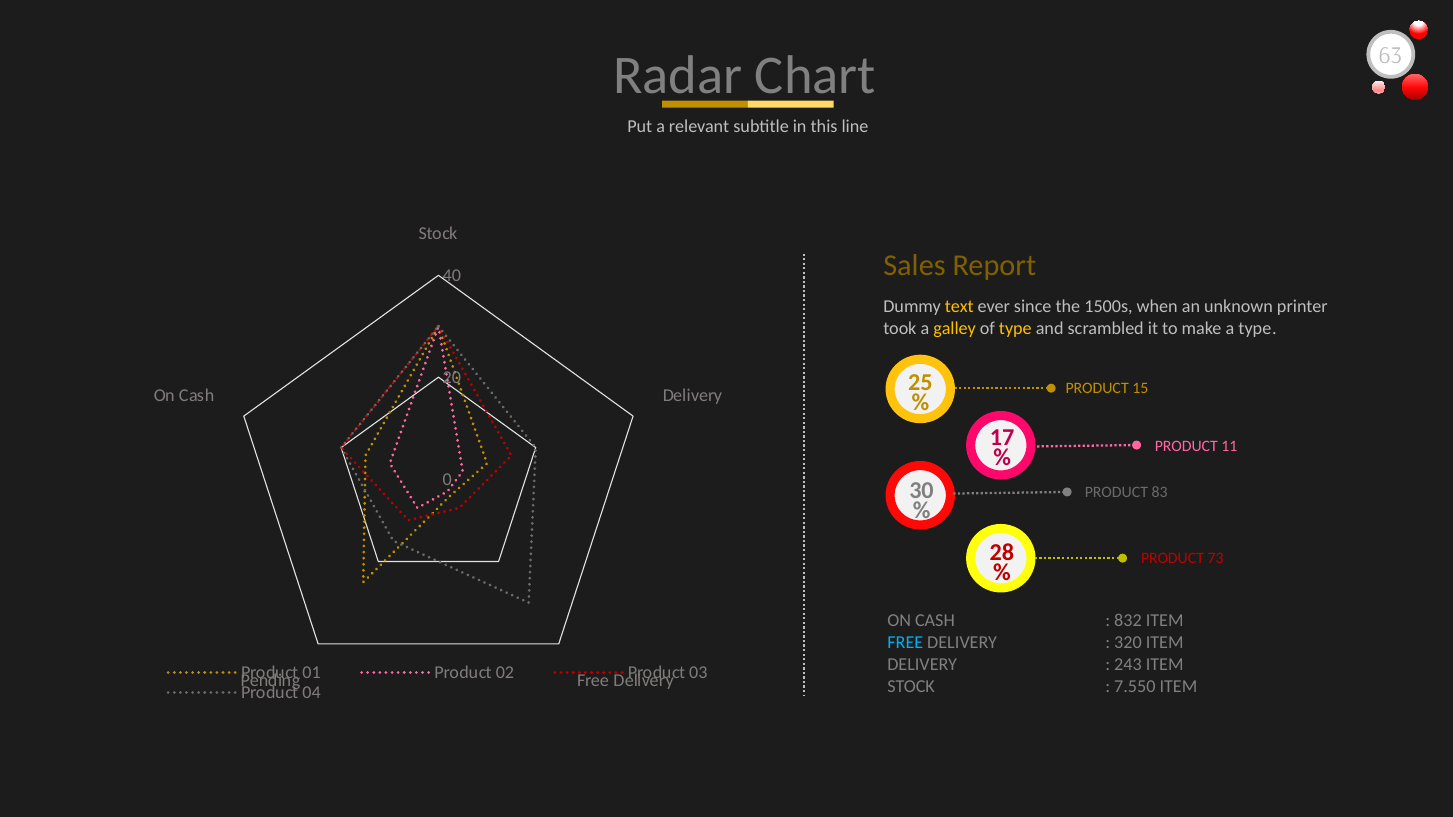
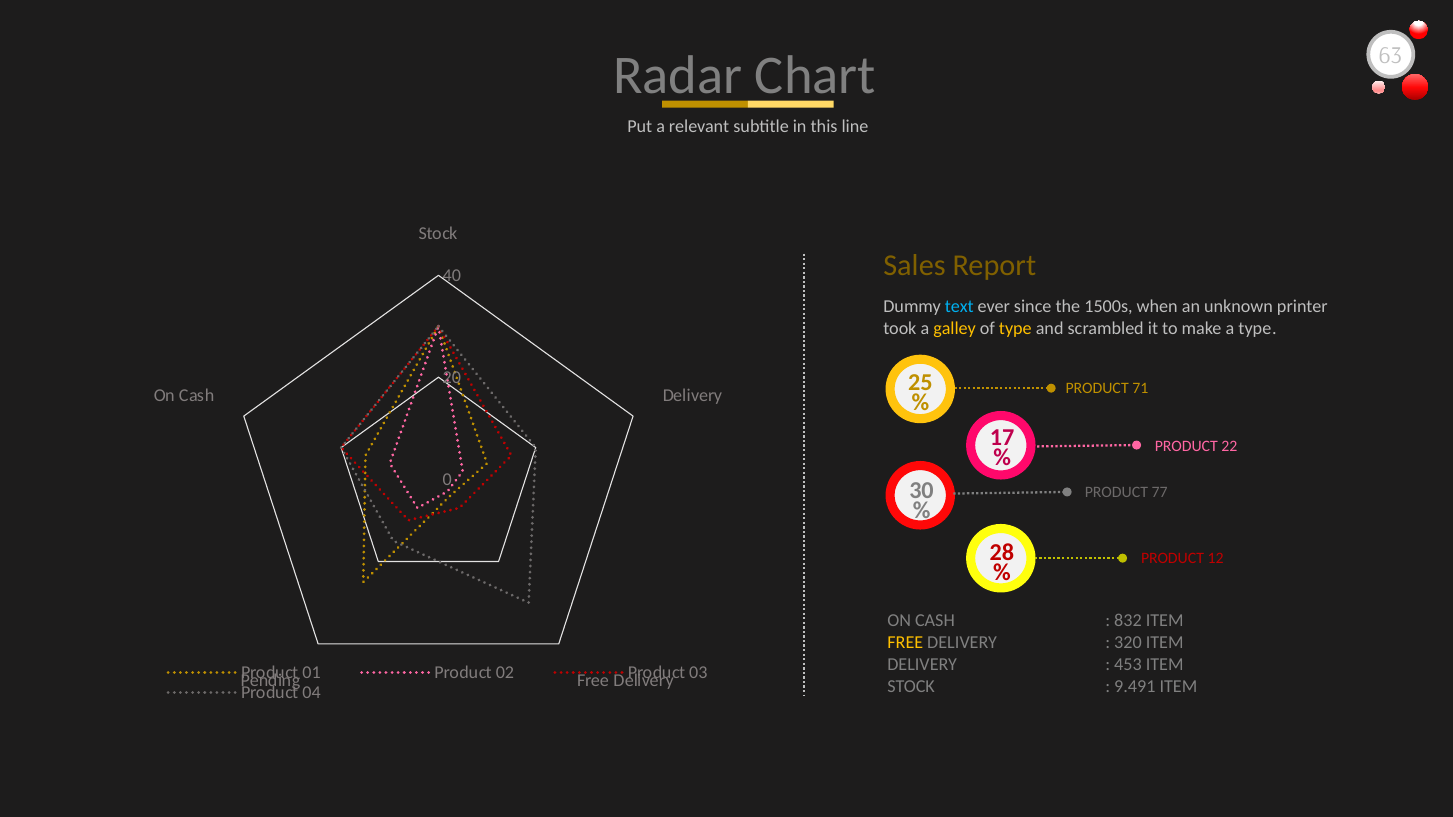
text colour: yellow -> light blue
15: 15 -> 71
11: 11 -> 22
83: 83 -> 77
73: 73 -> 12
FREE at (905, 643) colour: light blue -> yellow
243: 243 -> 453
7.550: 7.550 -> 9.491
